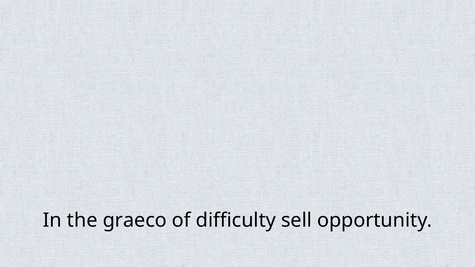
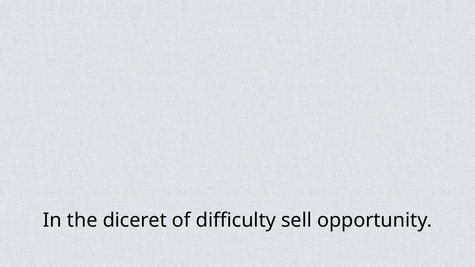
graeco: graeco -> diceret
